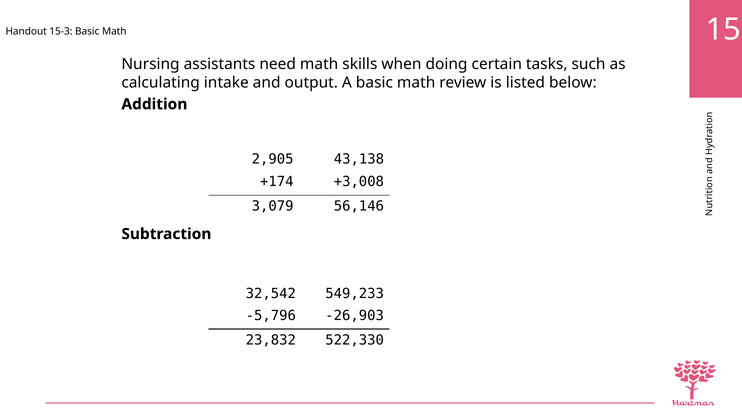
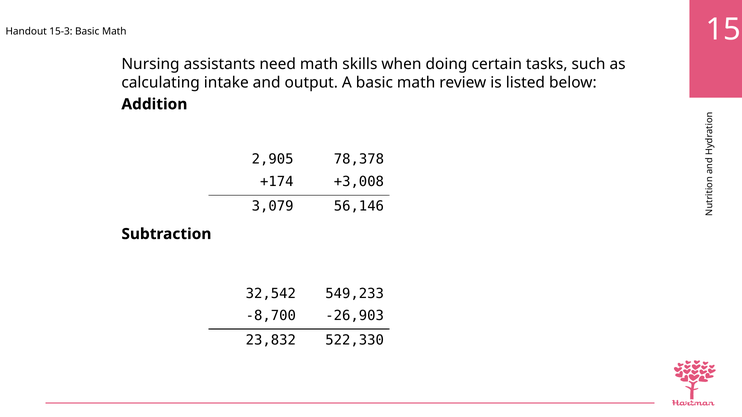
43,138: 43,138 -> 78,378
-5,796: -5,796 -> -8,700
